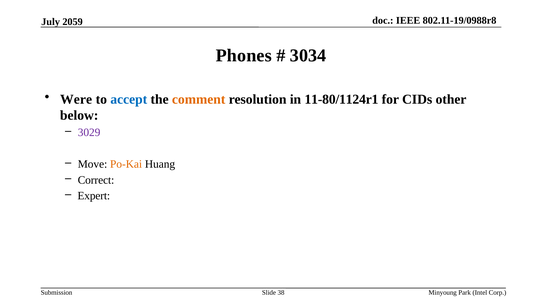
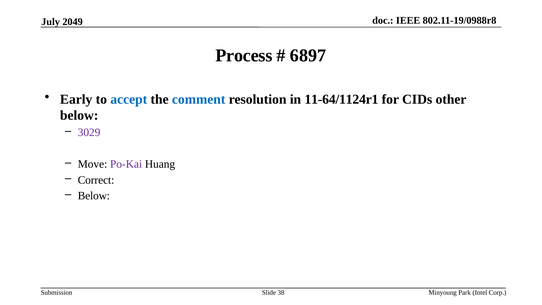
2059: 2059 -> 2049
Phones: Phones -> Process
3034: 3034 -> 6897
Were: Were -> Early
comment colour: orange -> blue
11-80/1124r1: 11-80/1124r1 -> 11-64/1124r1
Po-Kai colour: orange -> purple
Expert at (94, 196): Expert -> Below
